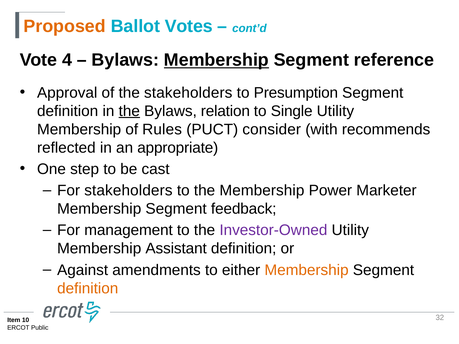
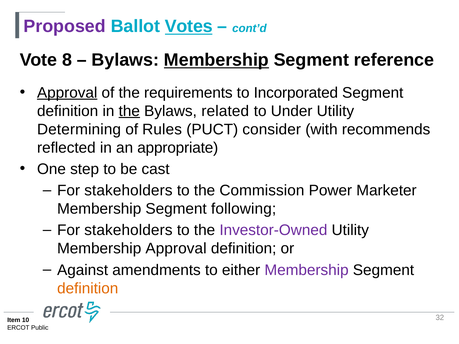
Proposed colour: orange -> purple
Votes underline: none -> present
4: 4 -> 8
Approval at (67, 93) underline: none -> present
the stakeholders: stakeholders -> requirements
Presumption: Presumption -> Incorporated
relation: relation -> related
Single: Single -> Under
Membership at (79, 129): Membership -> Determining
the Membership: Membership -> Commission
feedback: feedback -> following
management at (129, 230): management -> stakeholders
Membership Assistant: Assistant -> Approval
Membership at (307, 270) colour: orange -> purple
